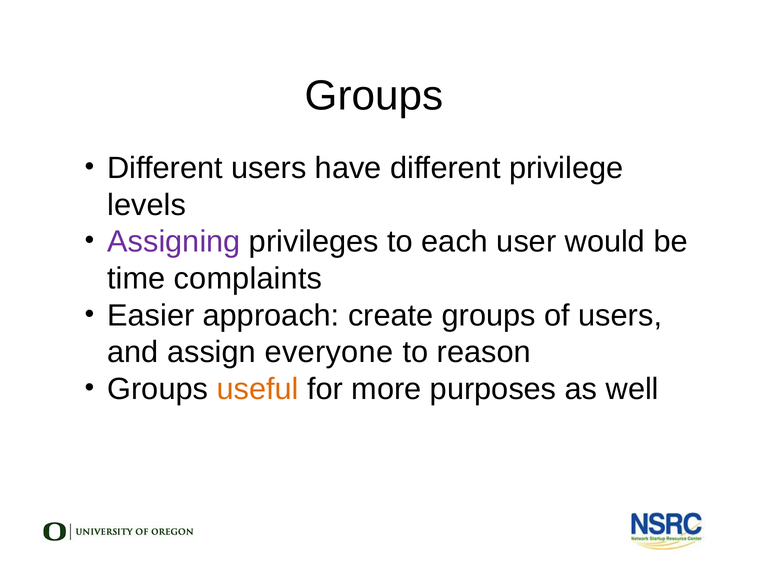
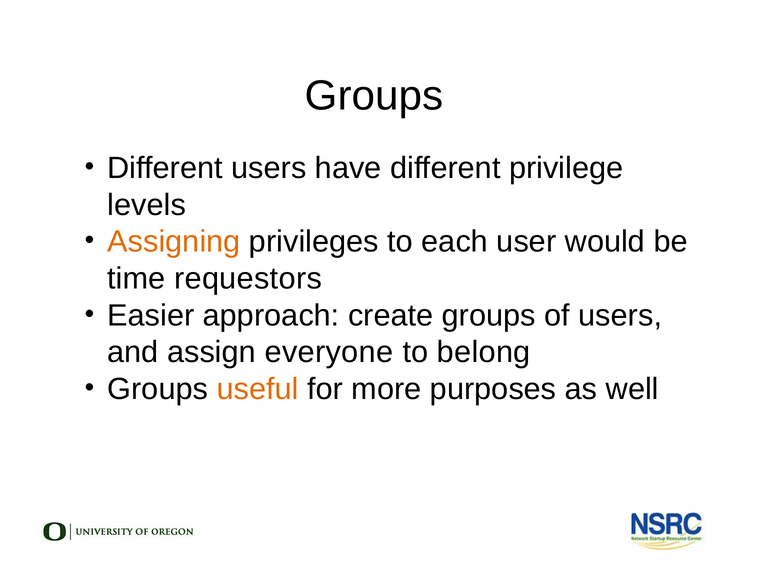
Assigning colour: purple -> orange
complaints: complaints -> requestors
reason: reason -> belong
